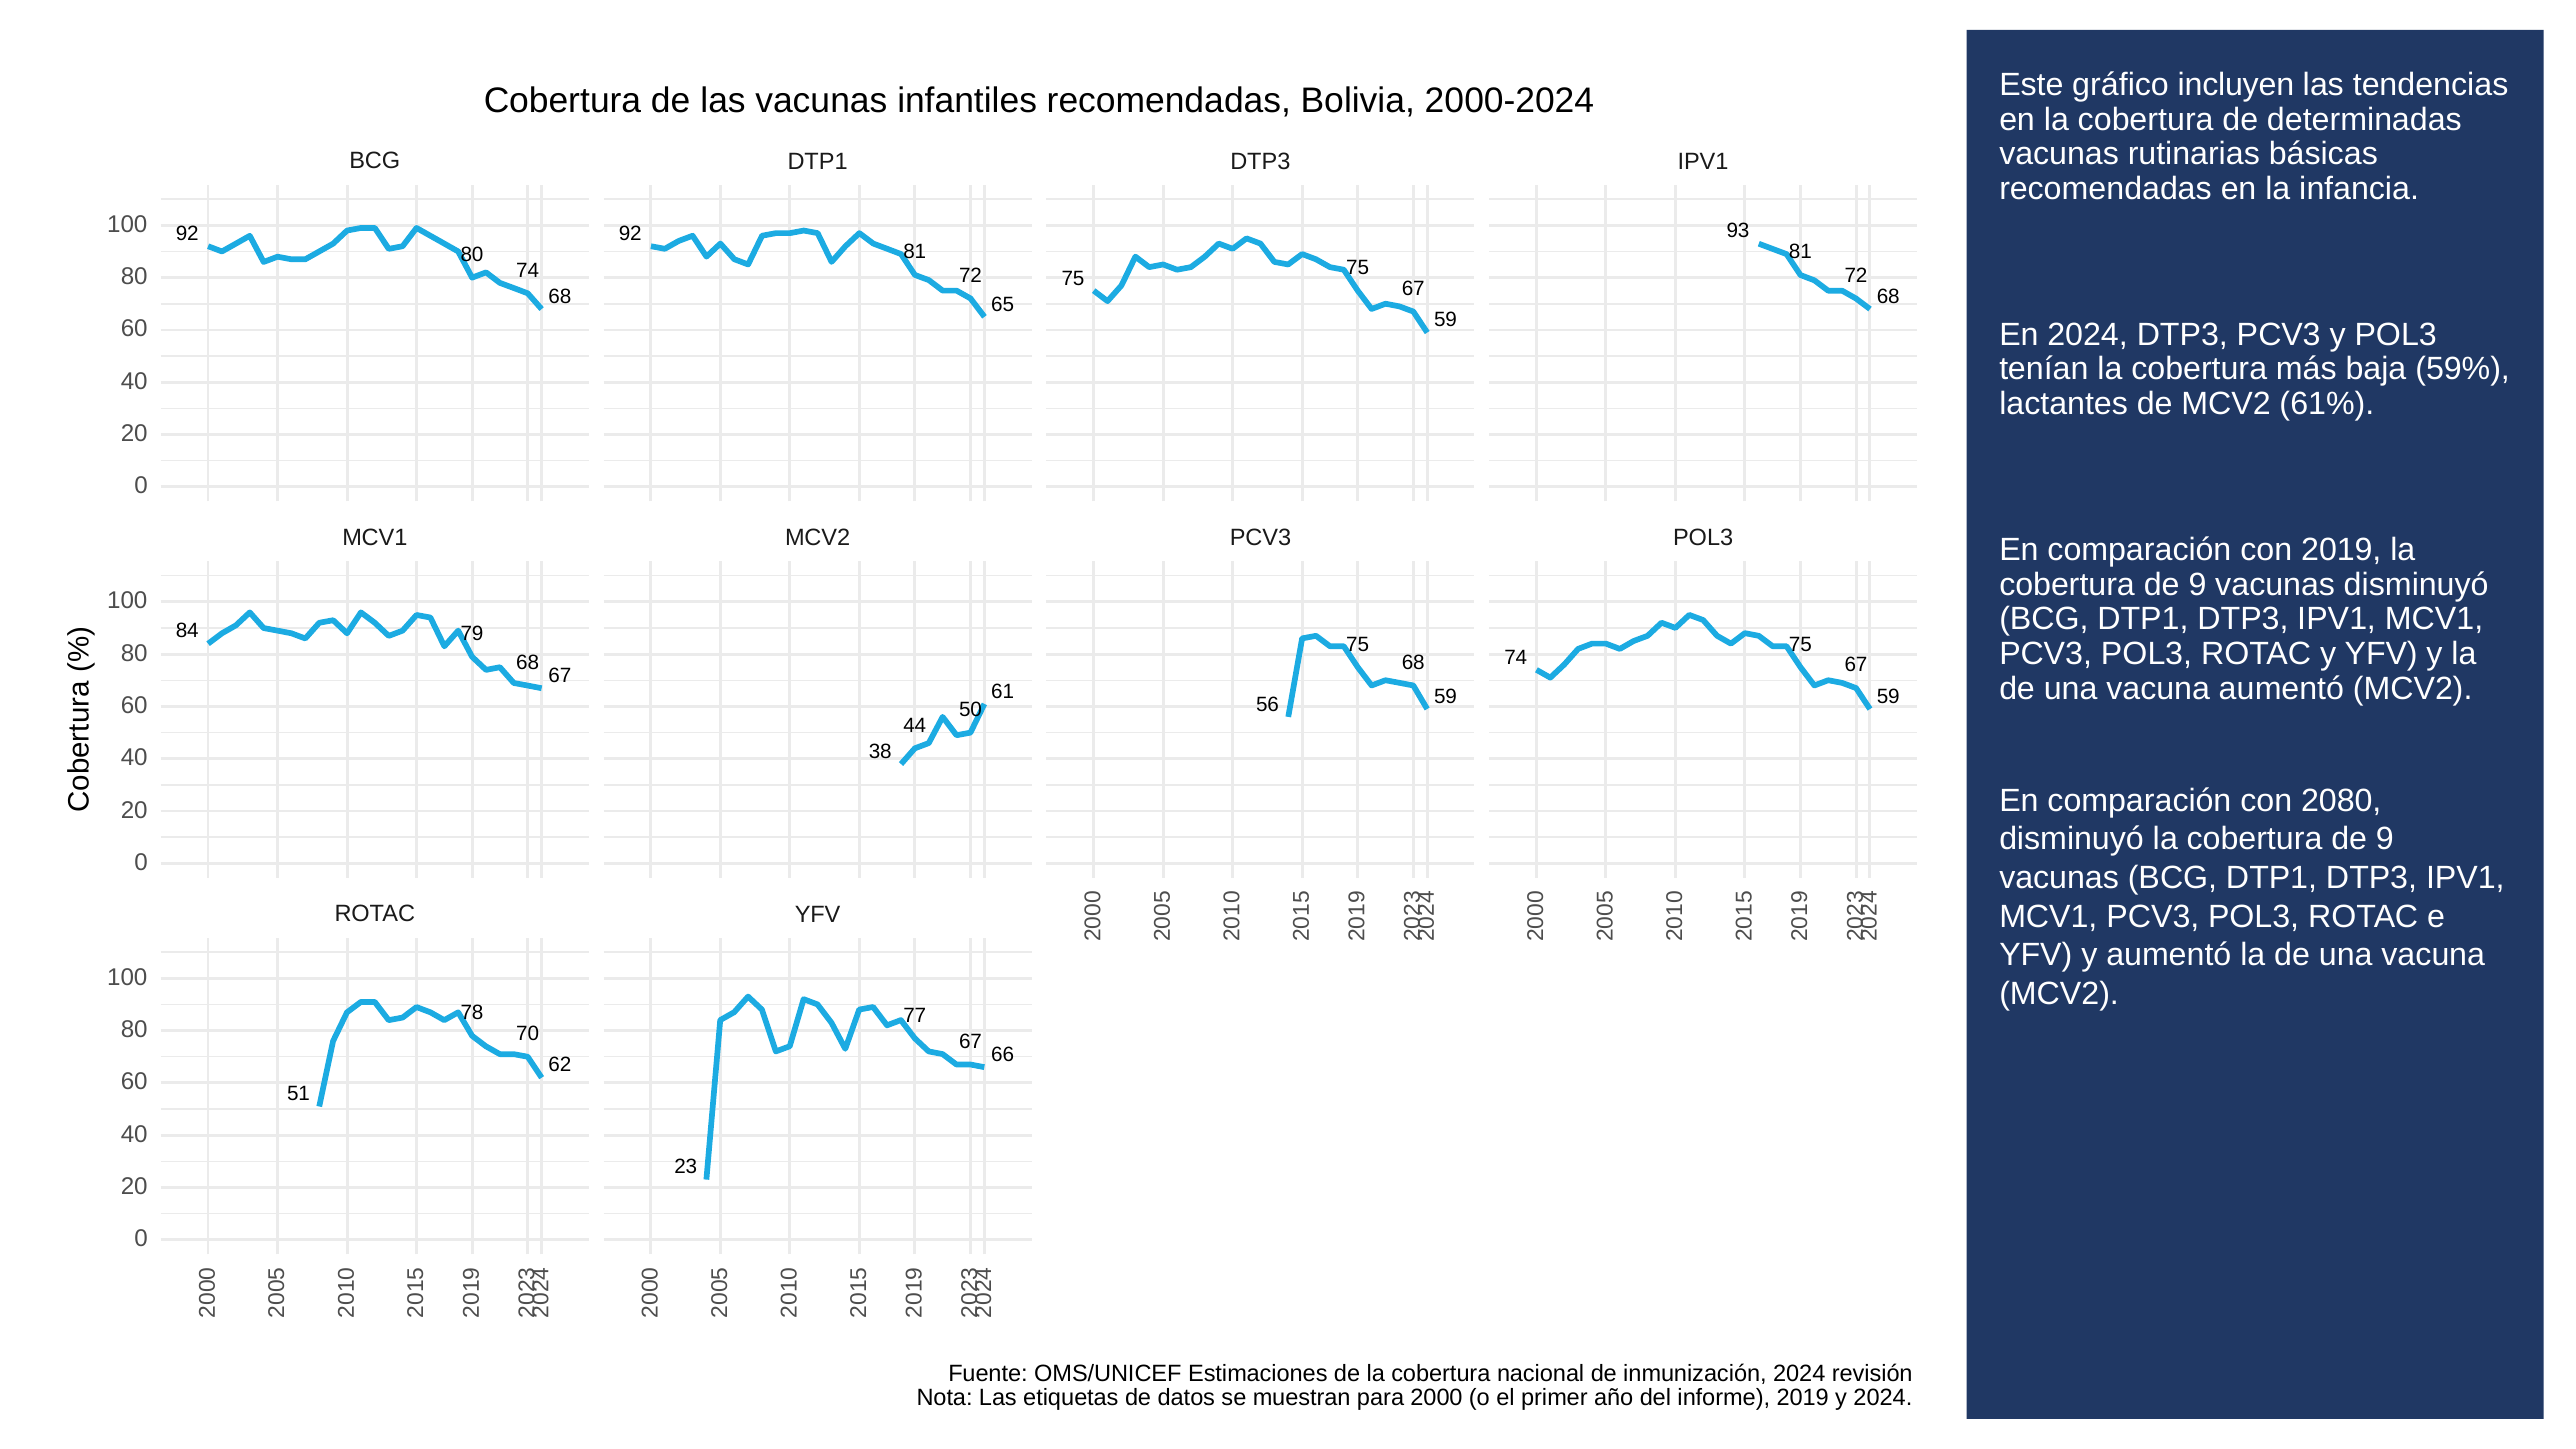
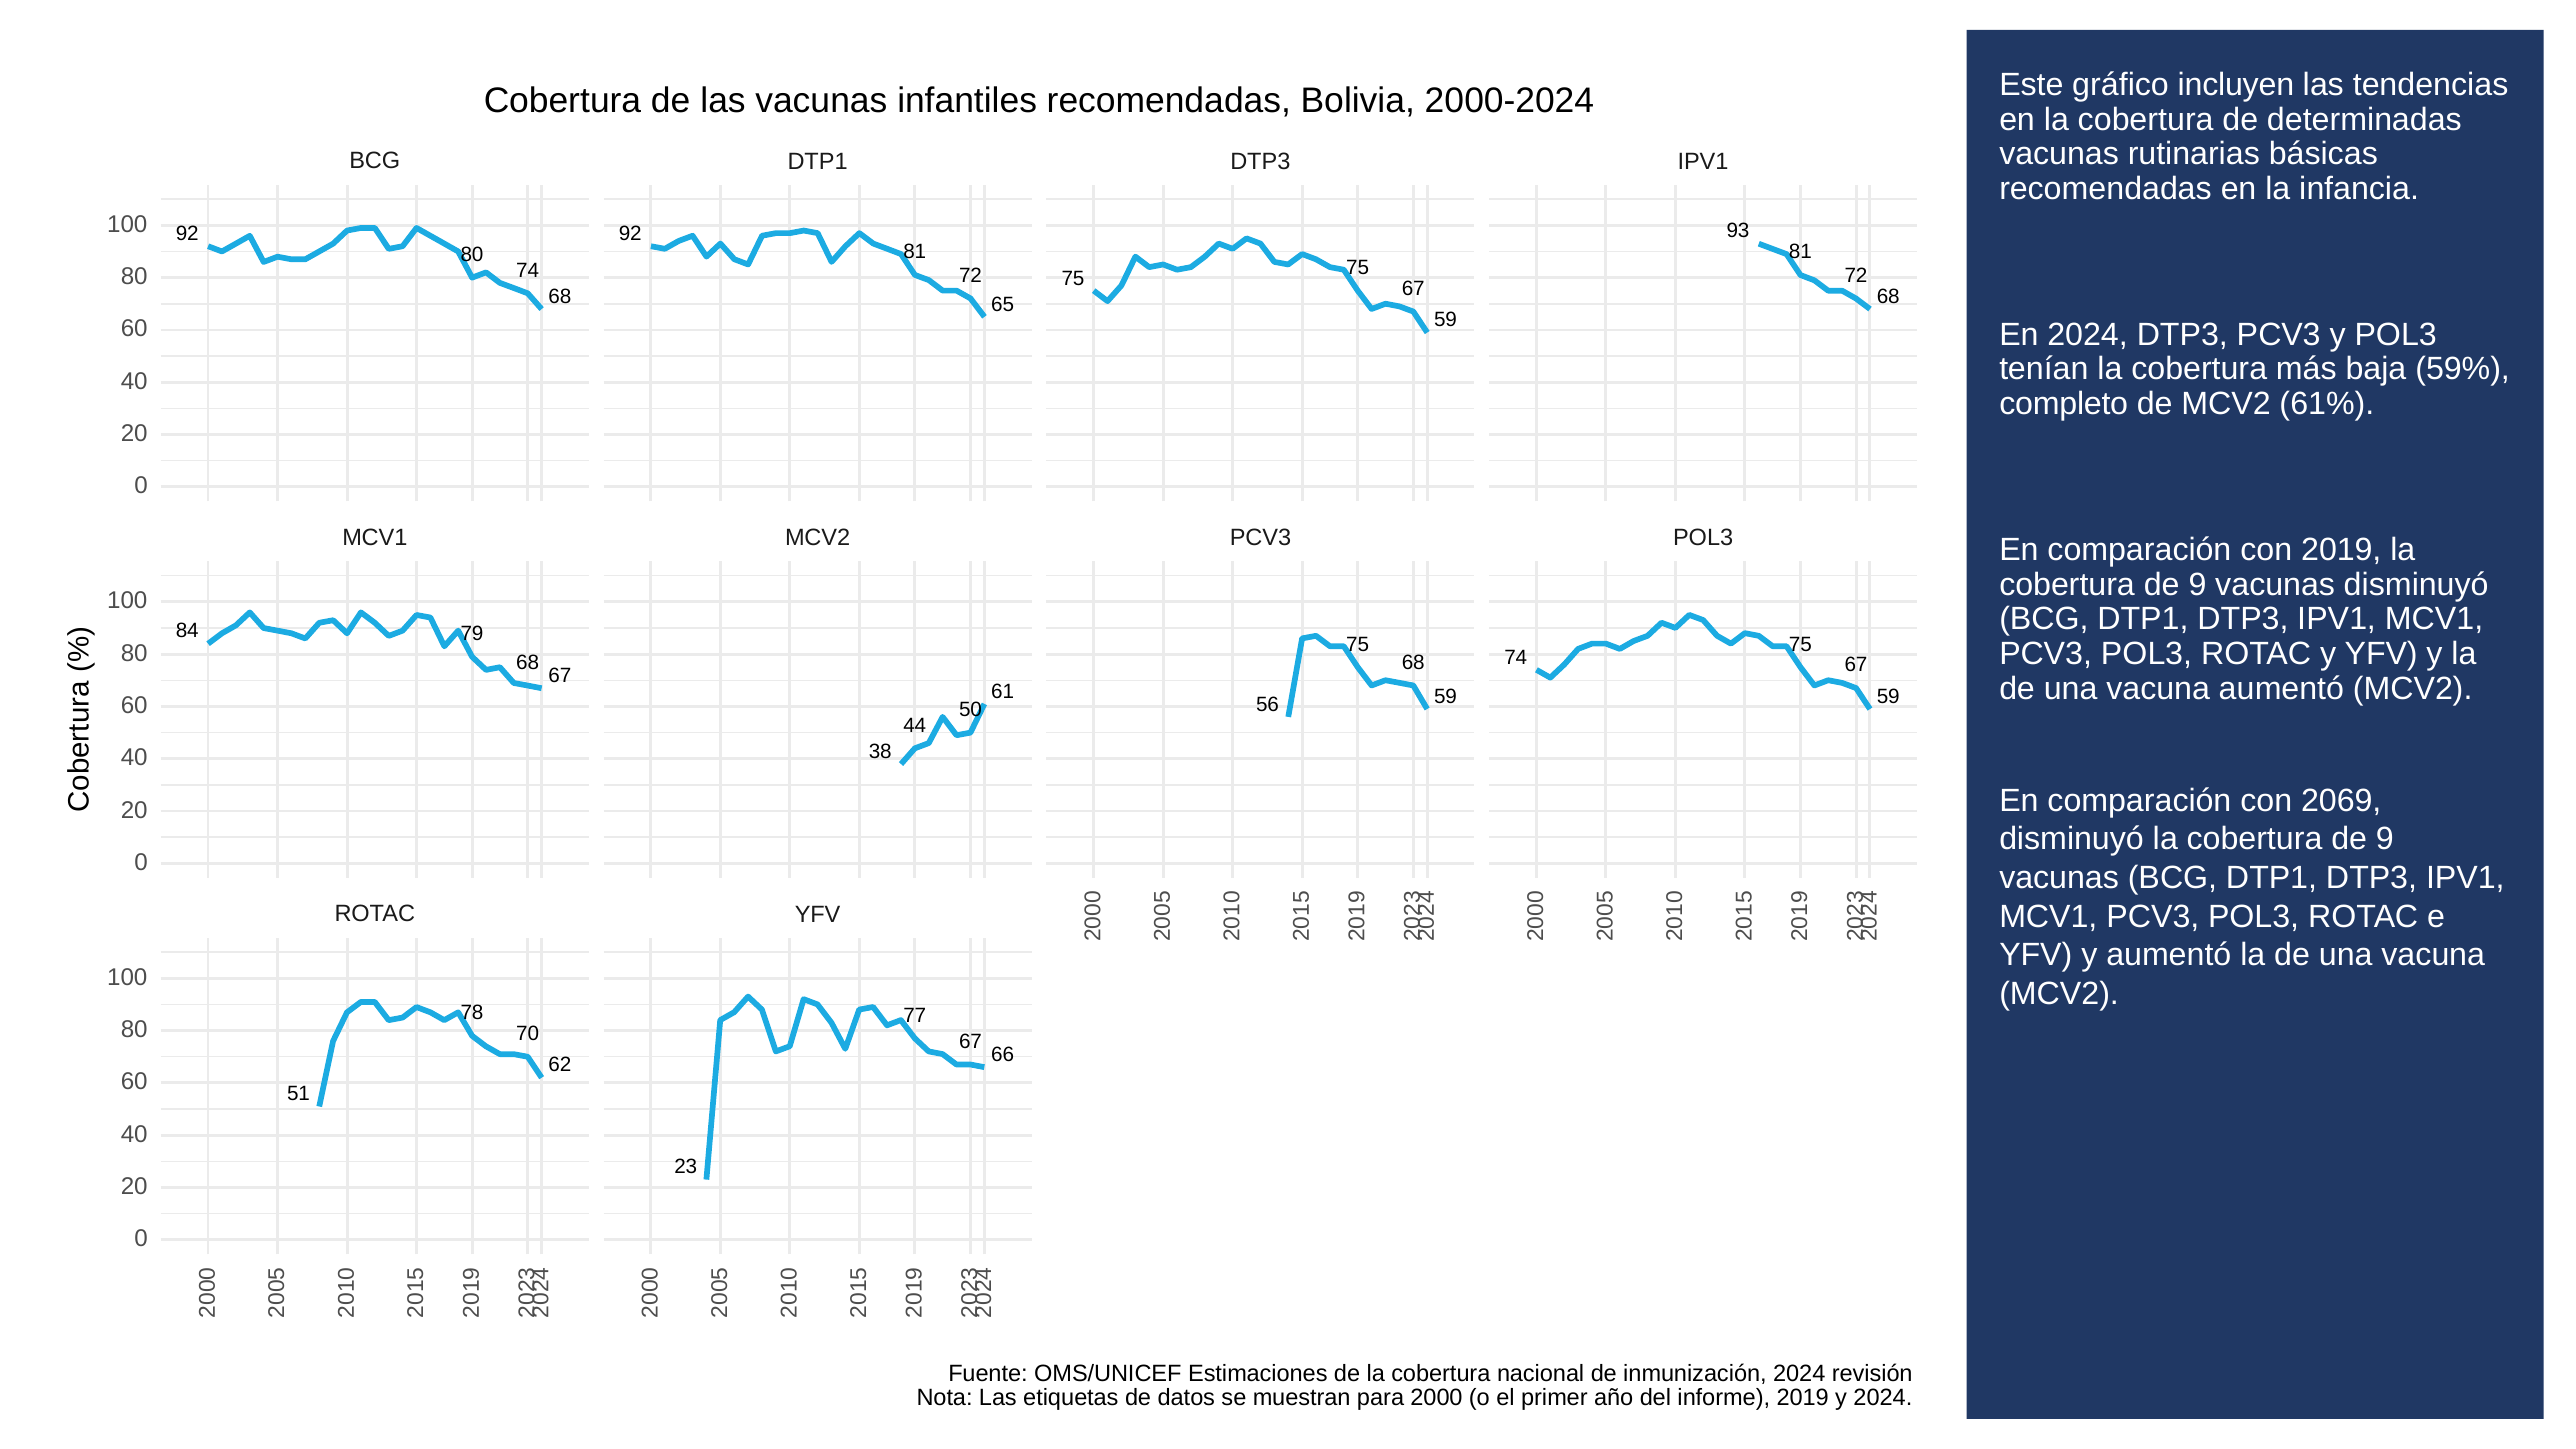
lactantes: lactantes -> completo
2080: 2080 -> 2069
